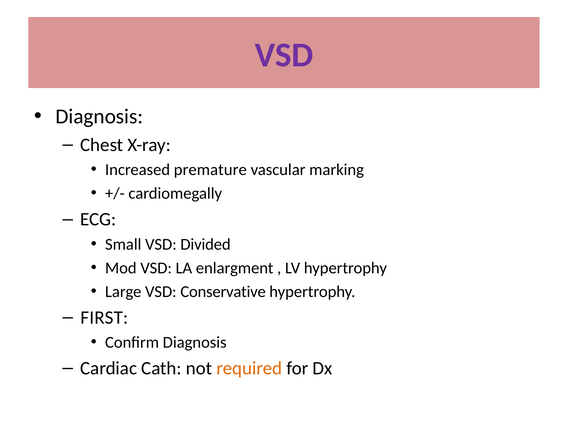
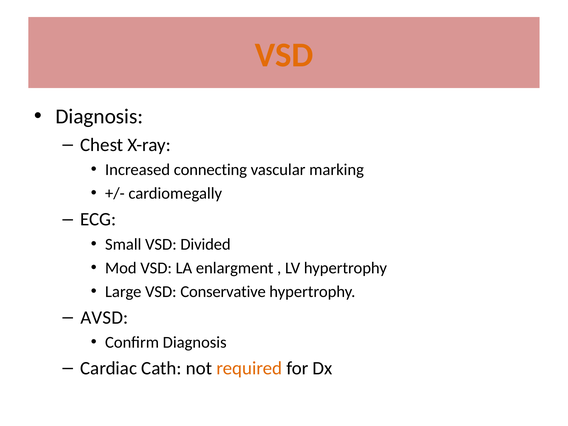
VSD at (284, 55) colour: purple -> orange
premature: premature -> connecting
FIRST: FIRST -> AVSD
